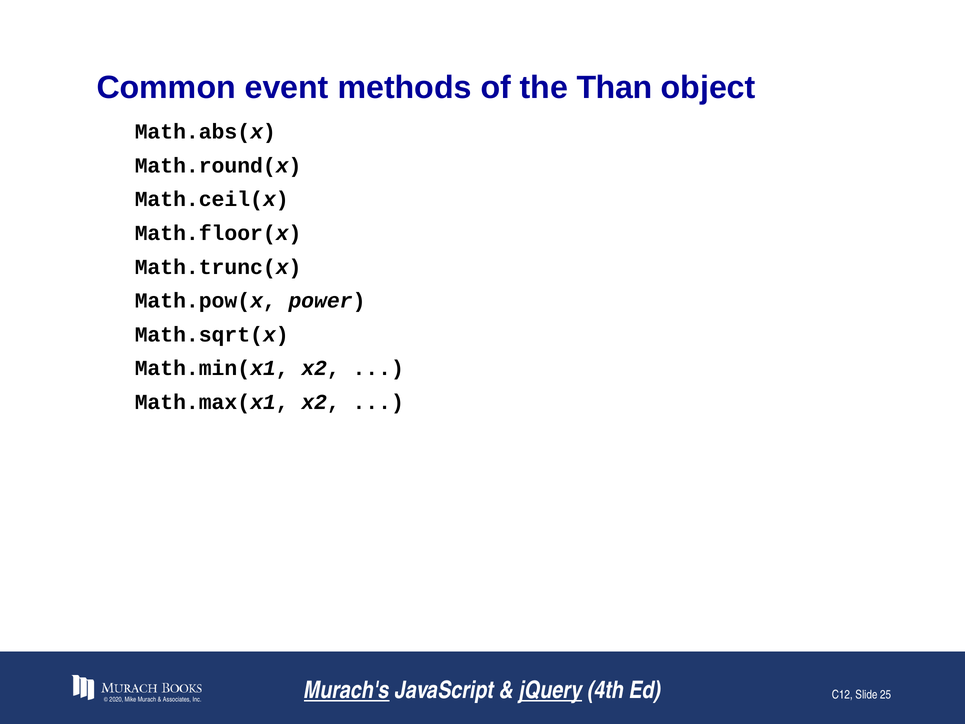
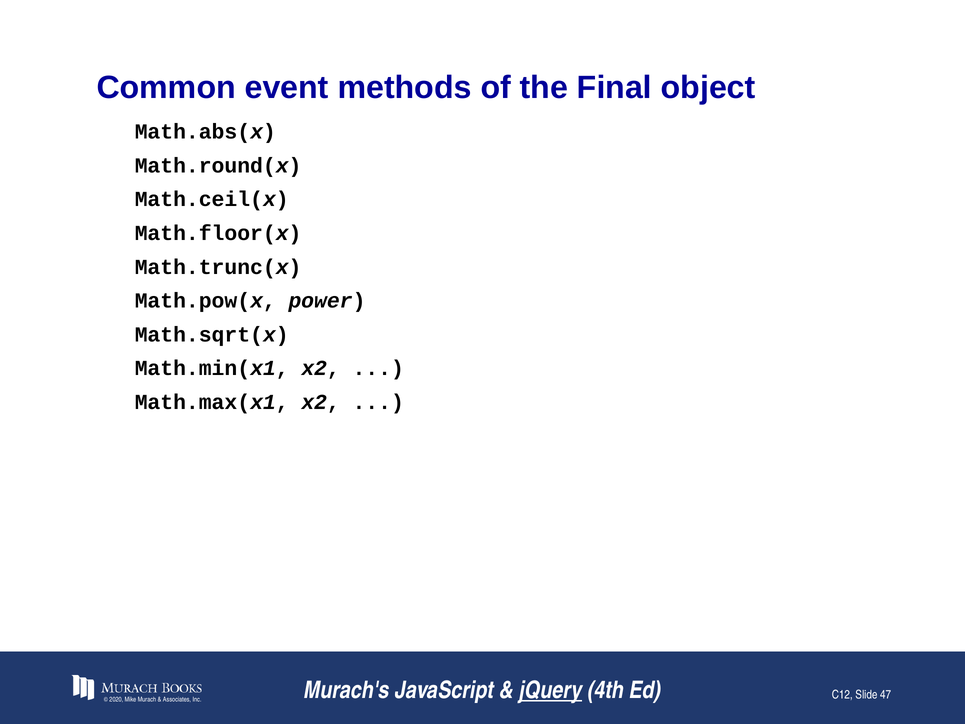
Than: Than -> Final
Murach's underline: present -> none
25: 25 -> 47
